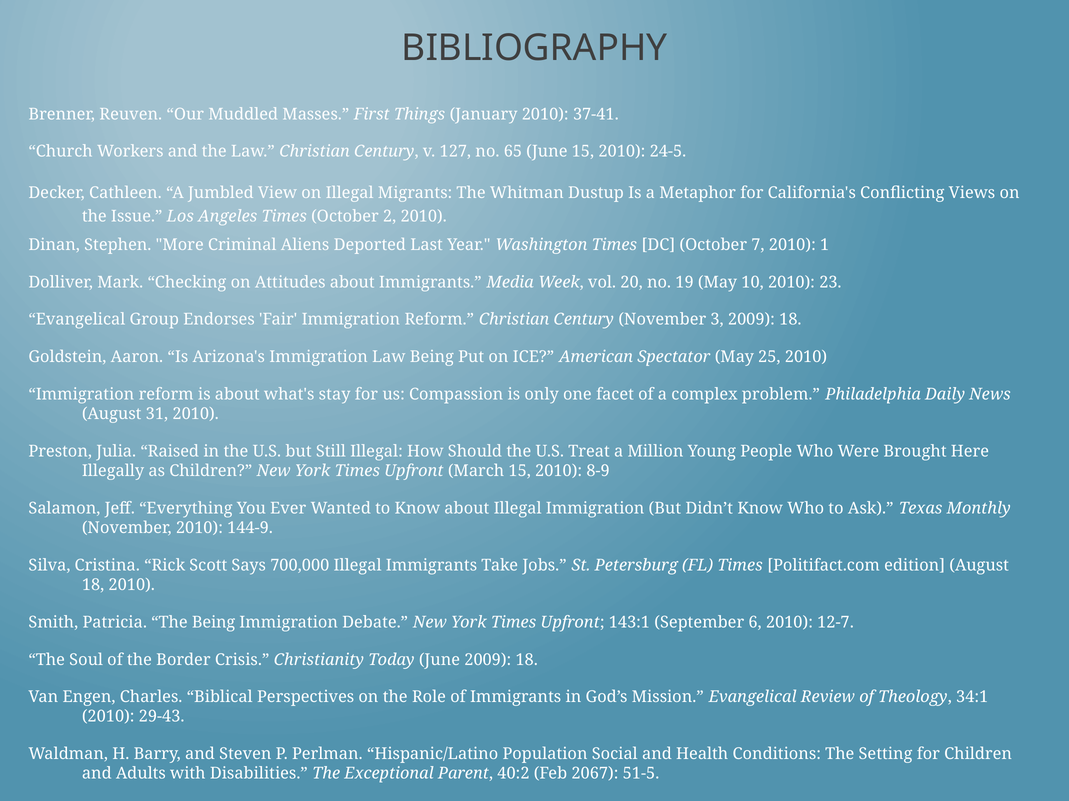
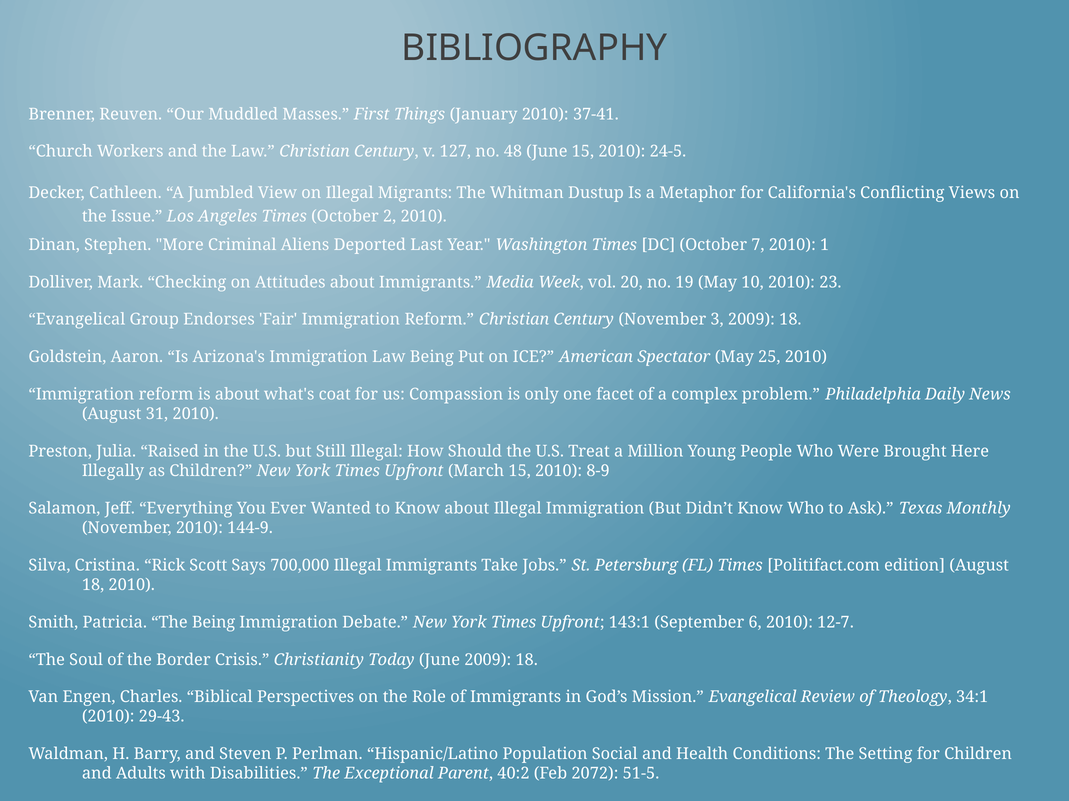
65: 65 -> 48
stay: stay -> coat
2067: 2067 -> 2072
